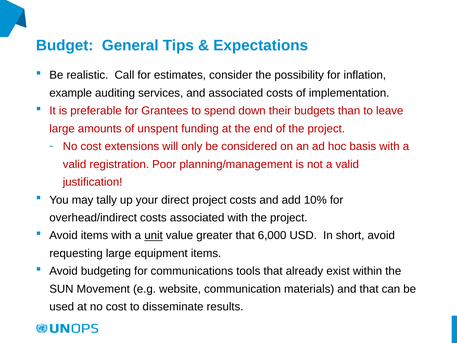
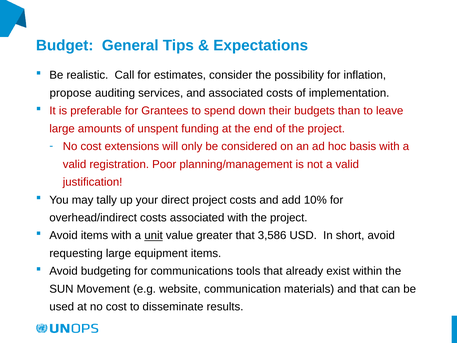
example: example -> propose
6,000: 6,000 -> 3,586
